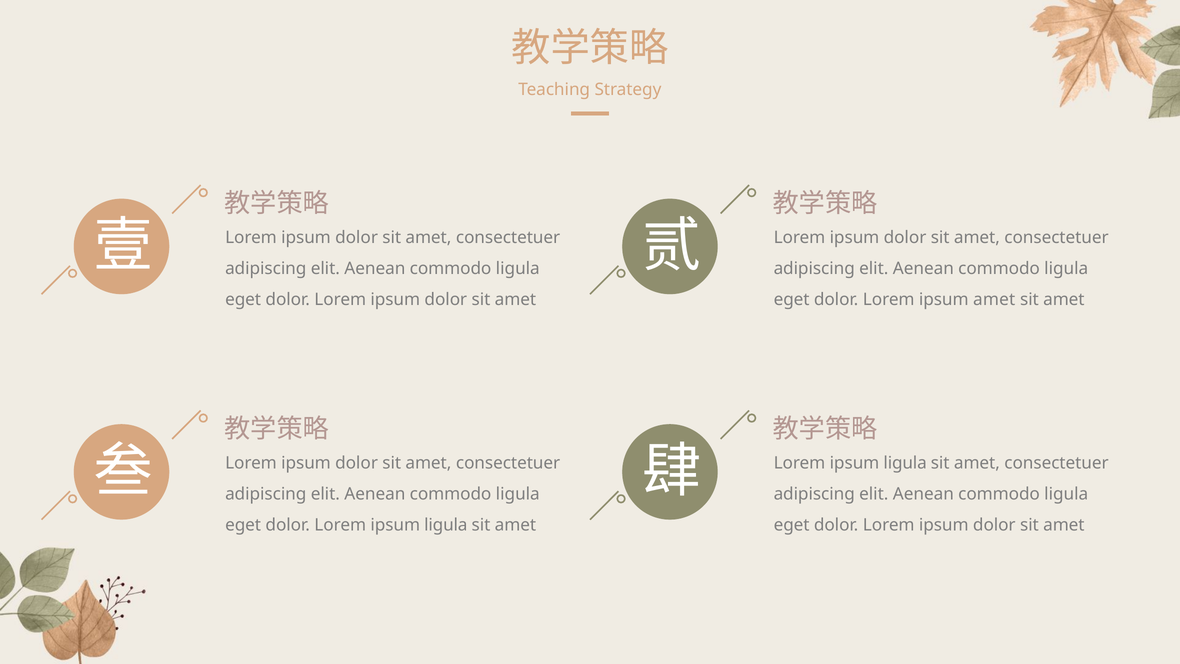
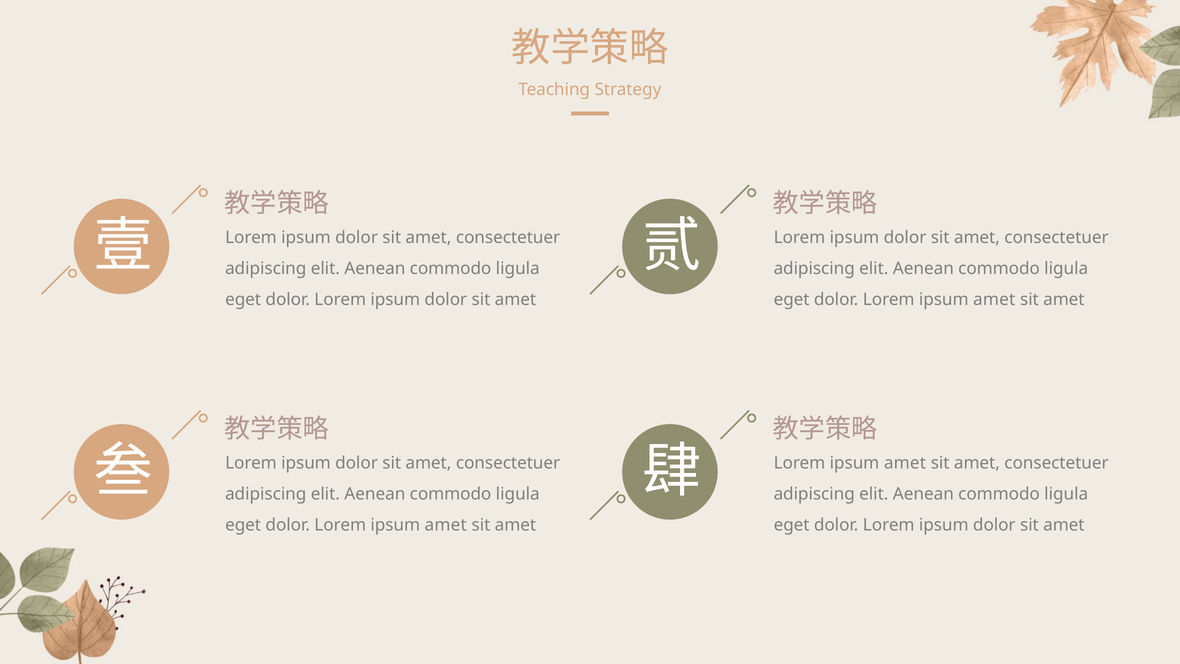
ligula at (905, 463): ligula -> amet
ligula at (446, 525): ligula -> amet
